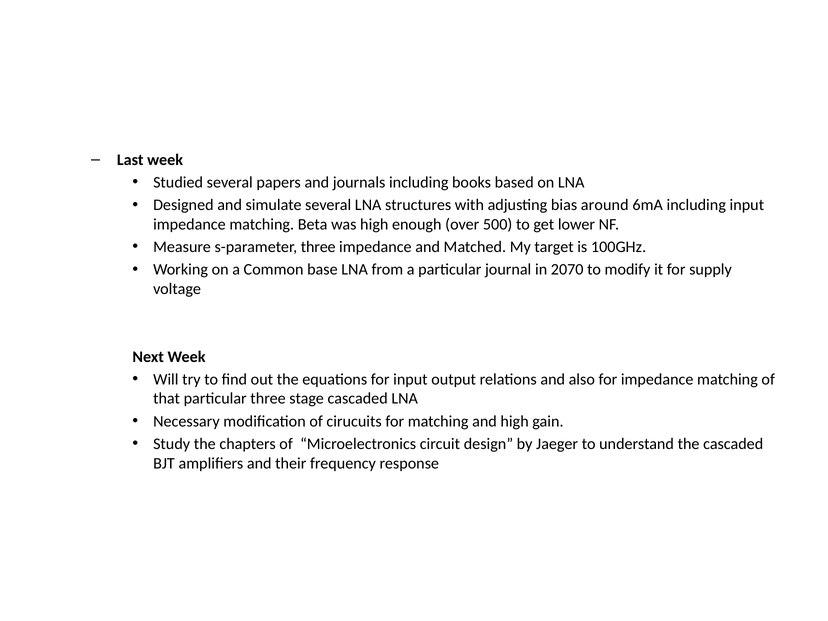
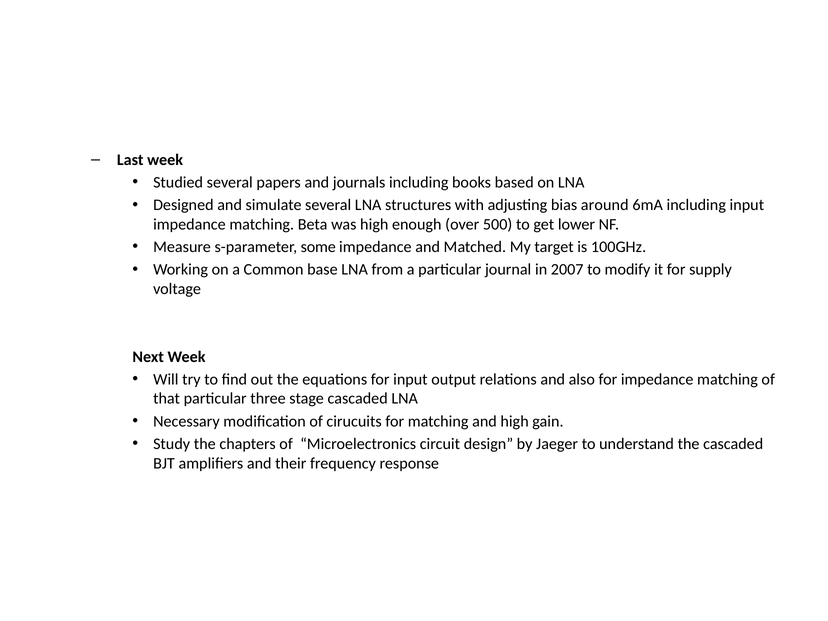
s-parameter three: three -> some
2070: 2070 -> 2007
